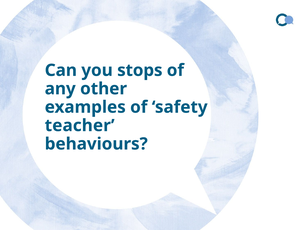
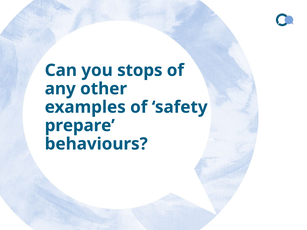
teacher: teacher -> prepare
